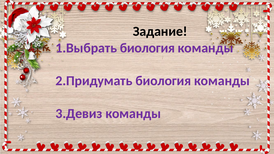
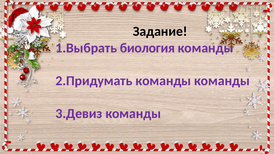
2.Придумать биология: биология -> команды
